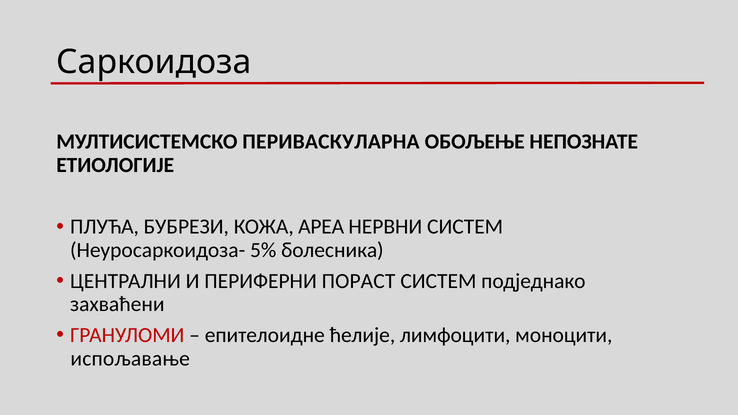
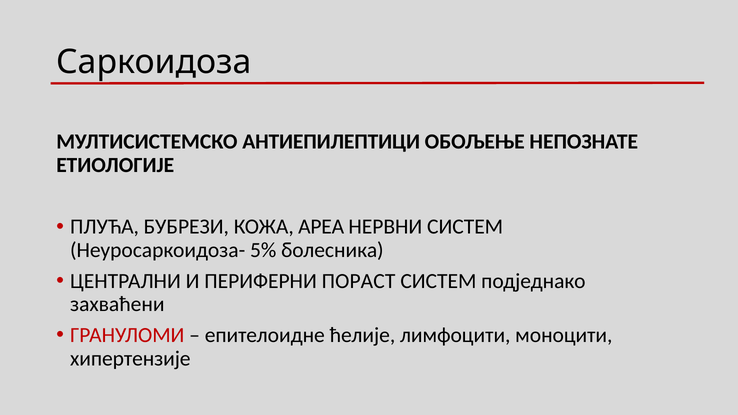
ПЕРИВАСКУЛАРНА: ПЕРИВАСКУЛАРНА -> АНТИЕПИЛЕПТИЦИ
испољавање: испољавање -> хипертензије
